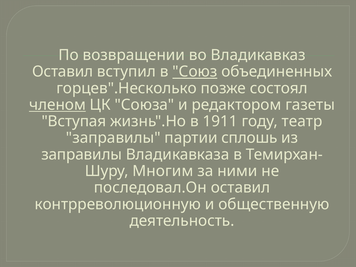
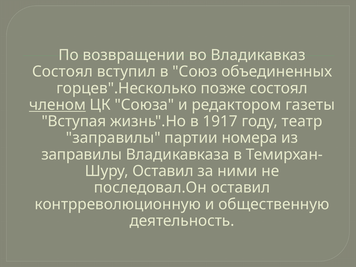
Оставил at (63, 72): Оставил -> Состоял
Союз underline: present -> none
1911: 1911 -> 1917
сплошь: сплошь -> номера
Многим at (163, 171): Многим -> Оставил
